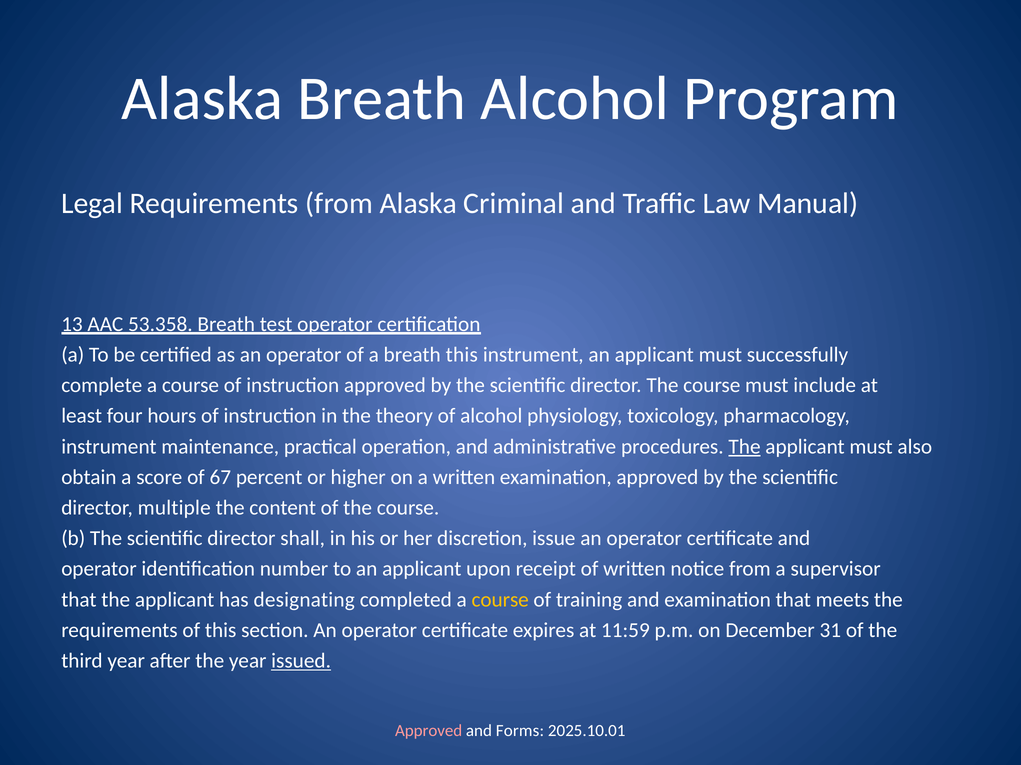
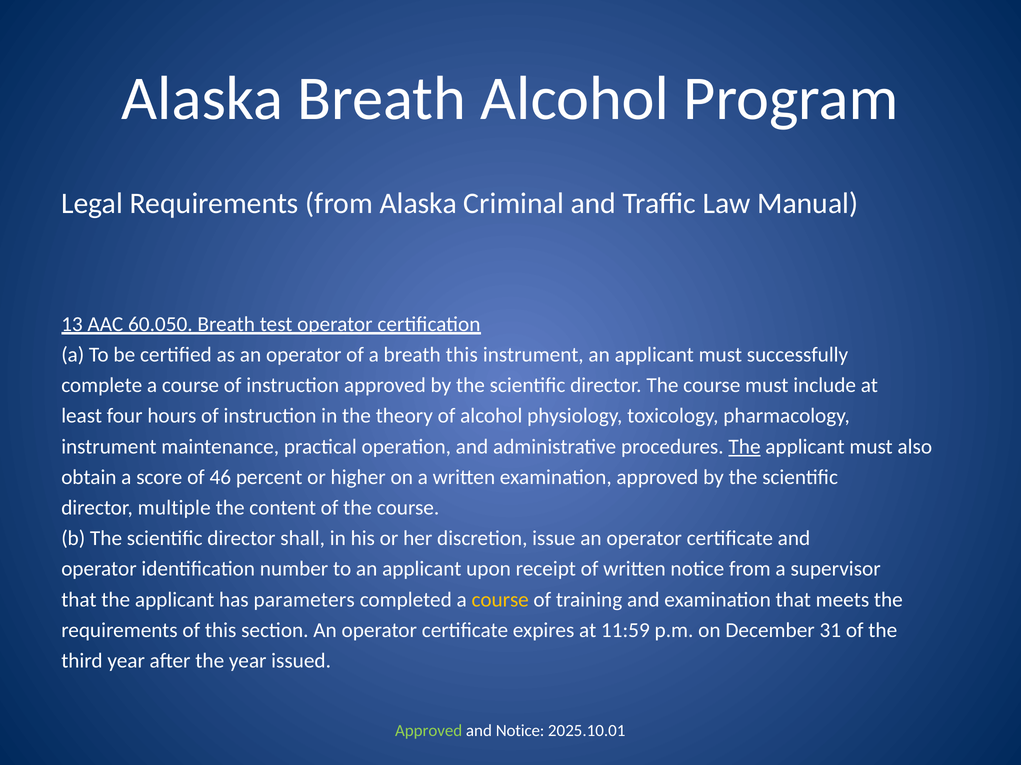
53.358: 53.358 -> 60.050
67: 67 -> 46
designating: designating -> parameters
issued underline: present -> none
Approved at (429, 731) colour: pink -> light green
and Forms: Forms -> Notice
